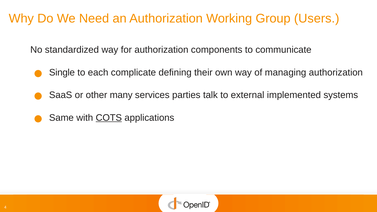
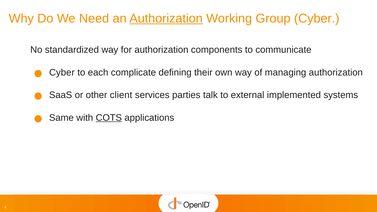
Authorization at (166, 19) underline: none -> present
Group Users: Users -> Cyber
Single at (62, 73): Single -> Cyber
many: many -> client
